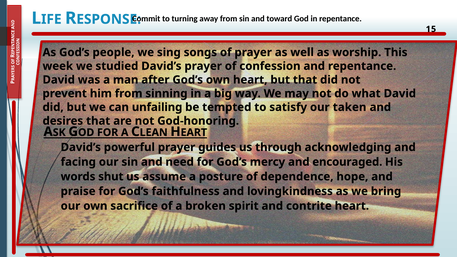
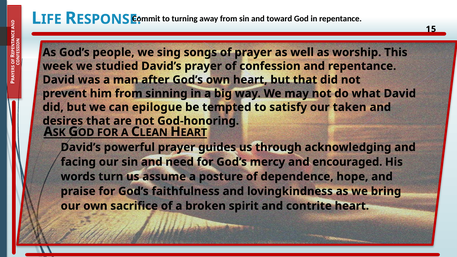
unfailing: unfailing -> epilogue
shut: shut -> turn
